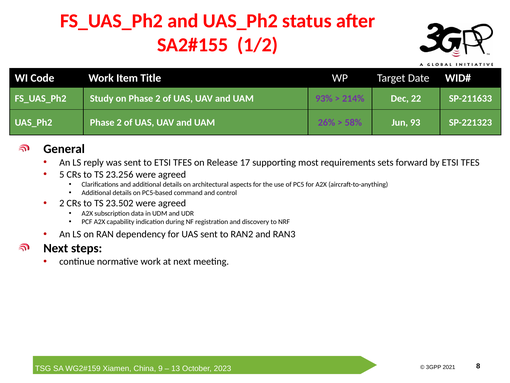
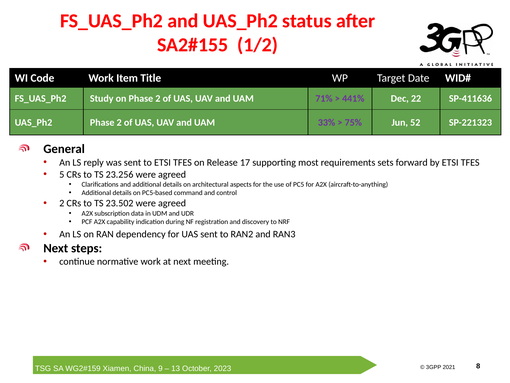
93%: 93% -> 71%
214%: 214% -> 441%
SP-211633: SP-211633 -> SP-411636
26%: 26% -> 33%
58%: 58% -> 75%
93: 93 -> 52
